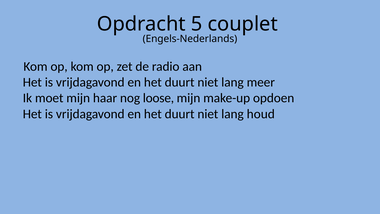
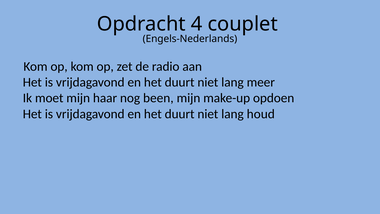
5: 5 -> 4
loose: loose -> been
